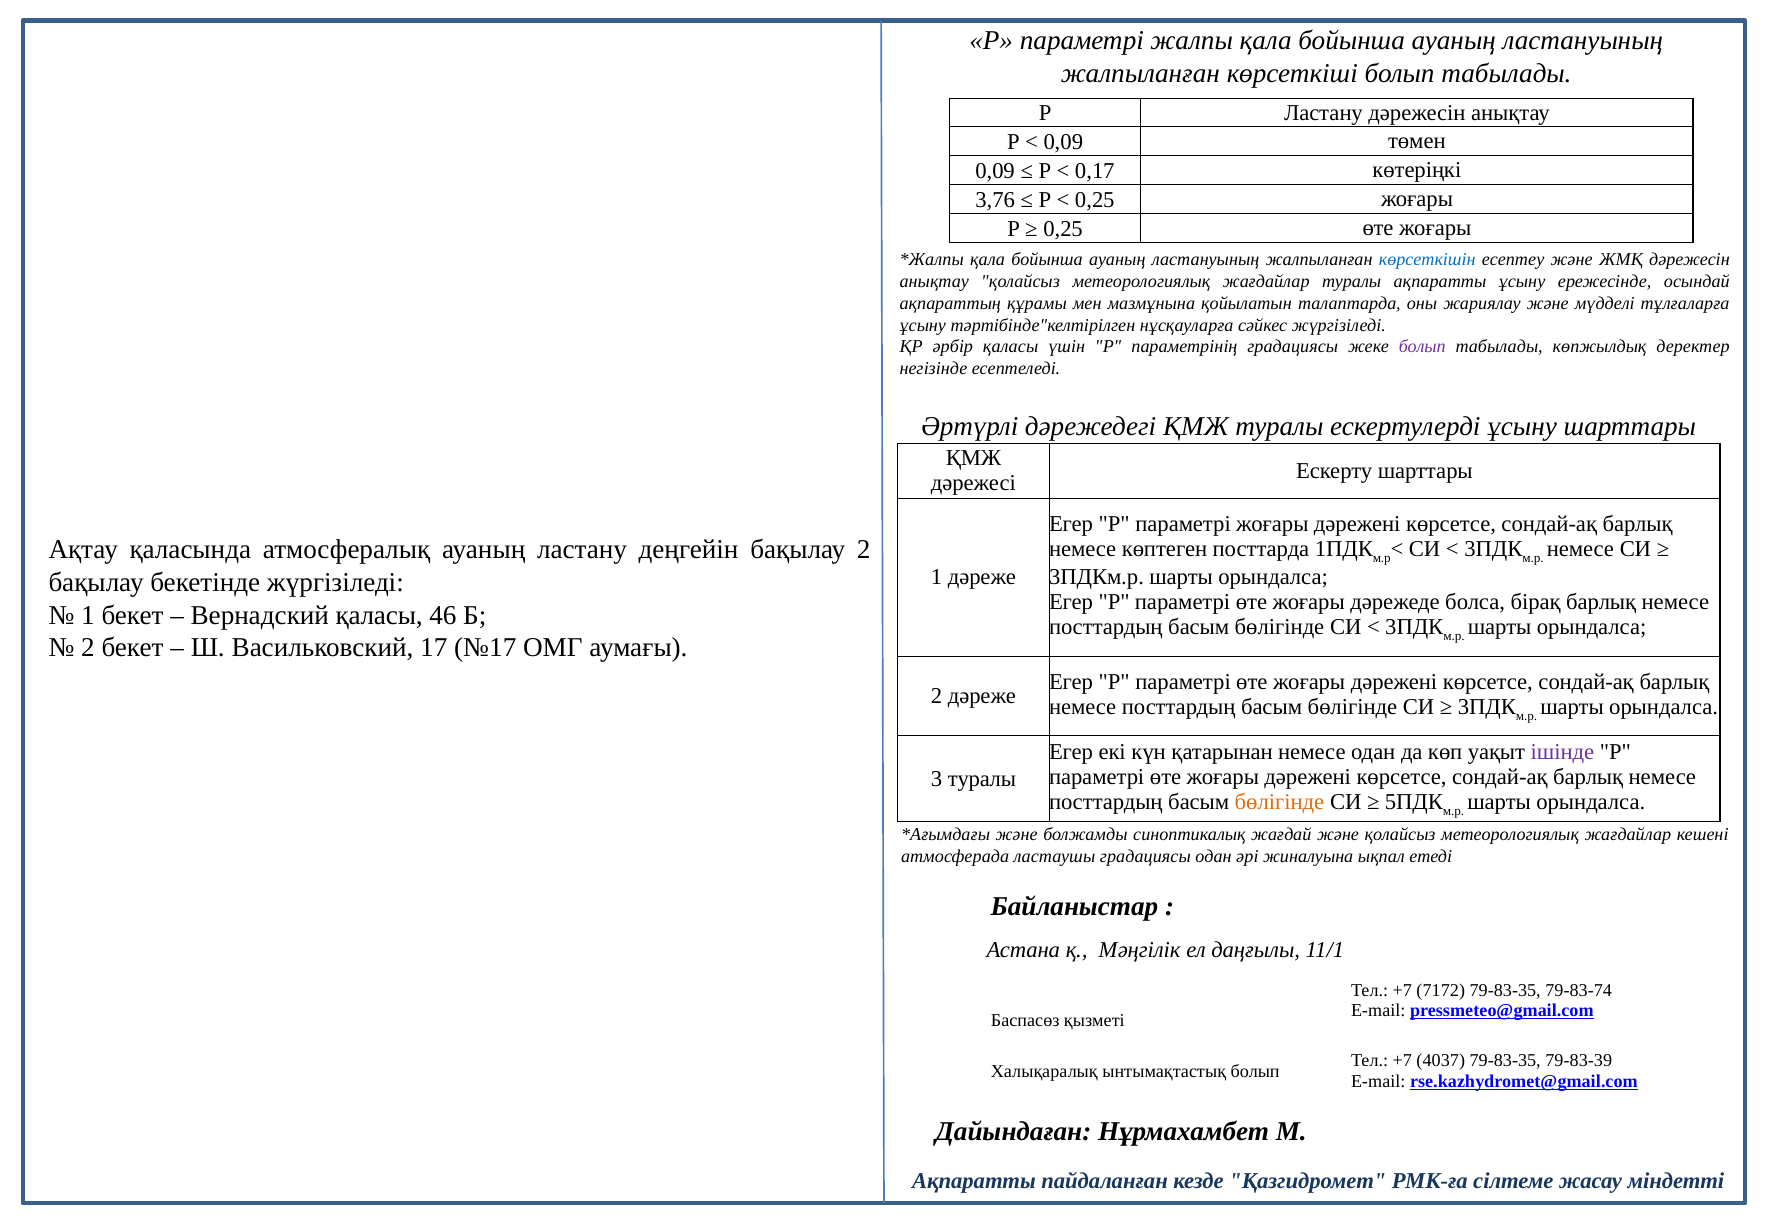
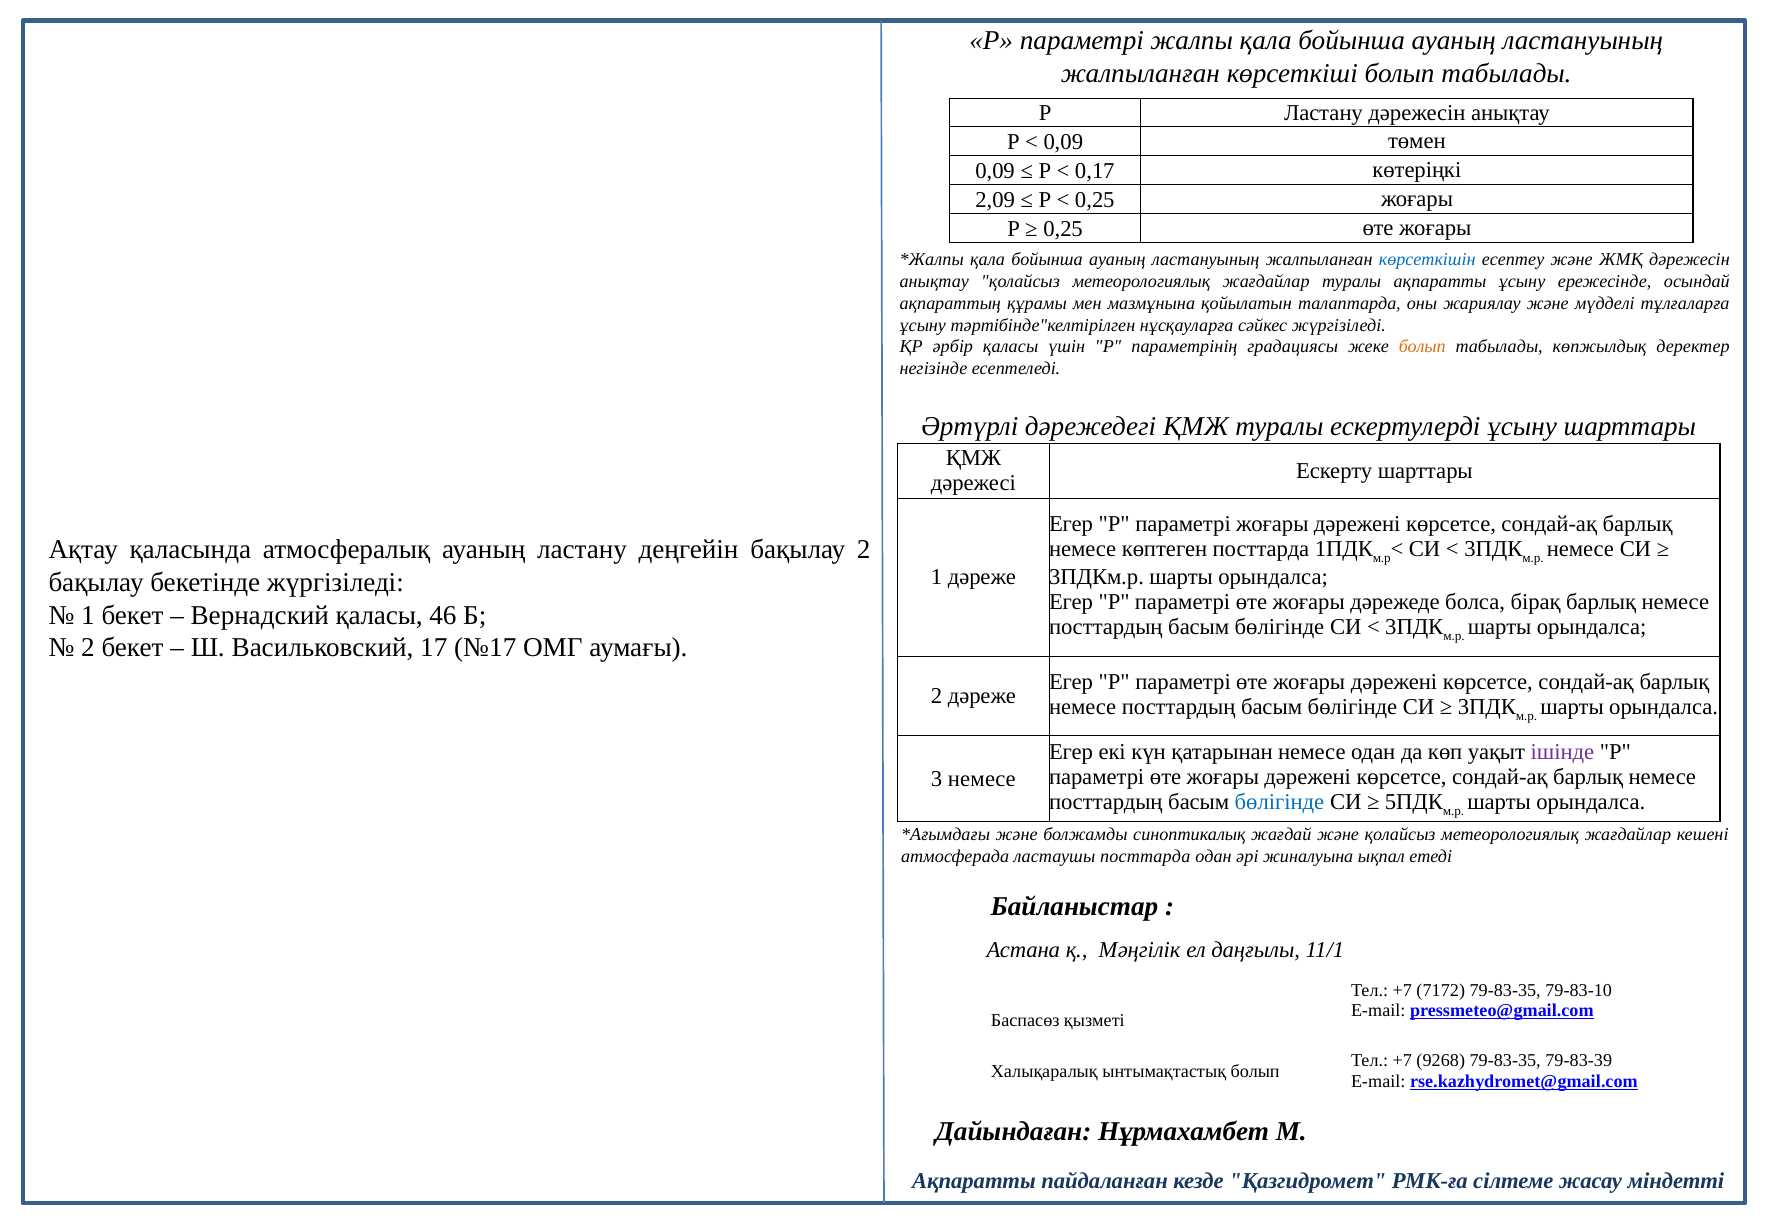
3,76: 3,76 -> 2,09
болып at (1422, 347) colour: purple -> orange
3 туралы: туралы -> немесе
бөлігінде at (1280, 802) colour: orange -> blue
ластаушы градациясы: градациясы -> посттарда
79-83-74: 79-83-74 -> 79-83-10
4037: 4037 -> 9268
